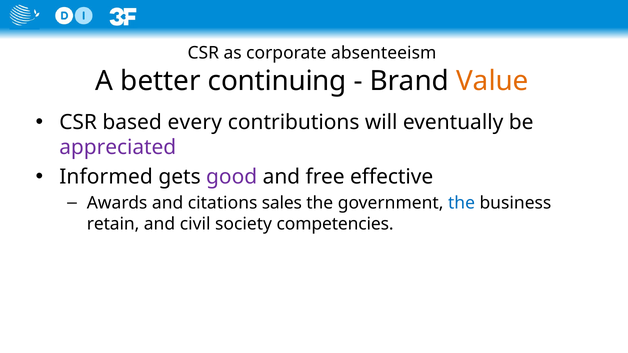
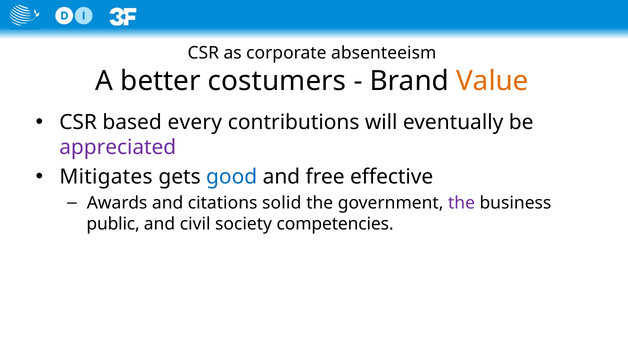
continuing: continuing -> costumers
Informed: Informed -> Mitigates
good colour: purple -> blue
sales: sales -> solid
the at (462, 203) colour: blue -> purple
retain: retain -> public
